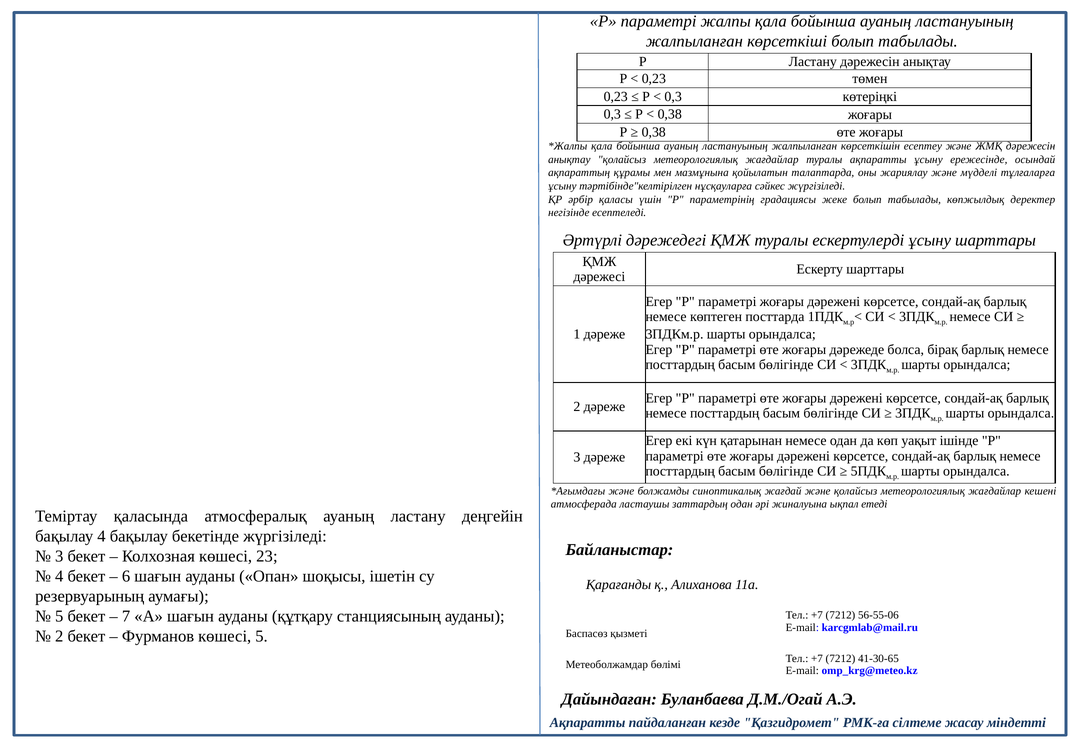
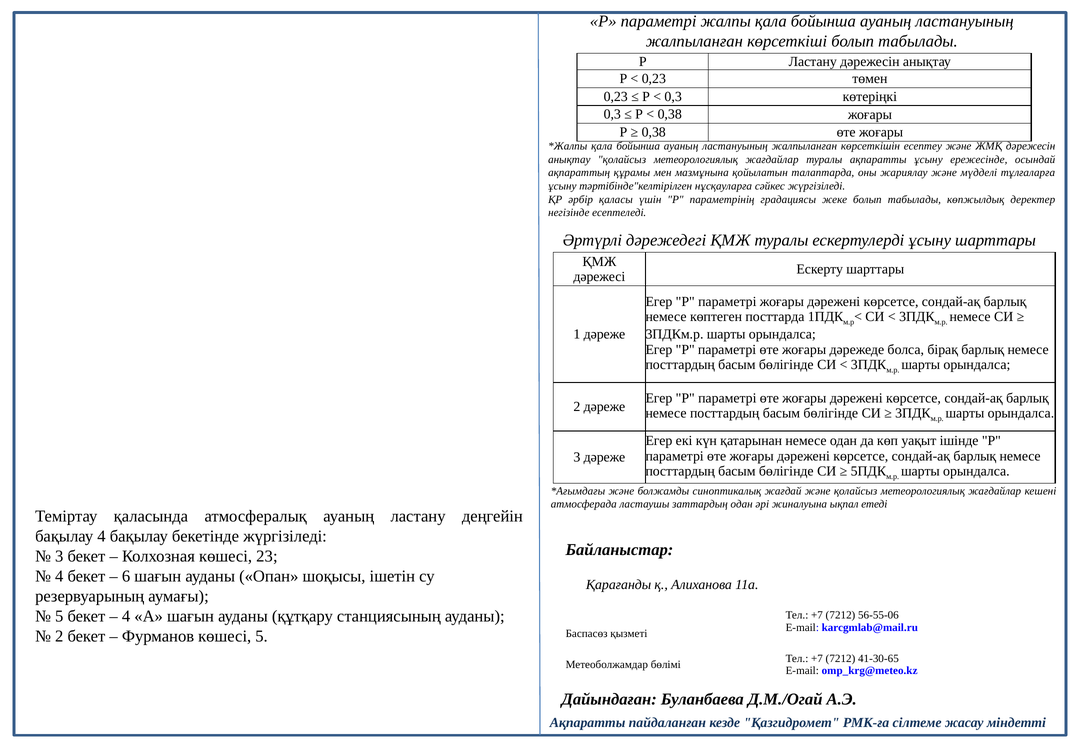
7 at (126, 616): 7 -> 4
